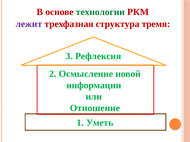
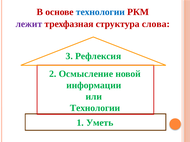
технологии at (100, 12) colour: green -> blue
тремя: тремя -> слова
Отношение at (95, 108): Отношение -> Технологии
